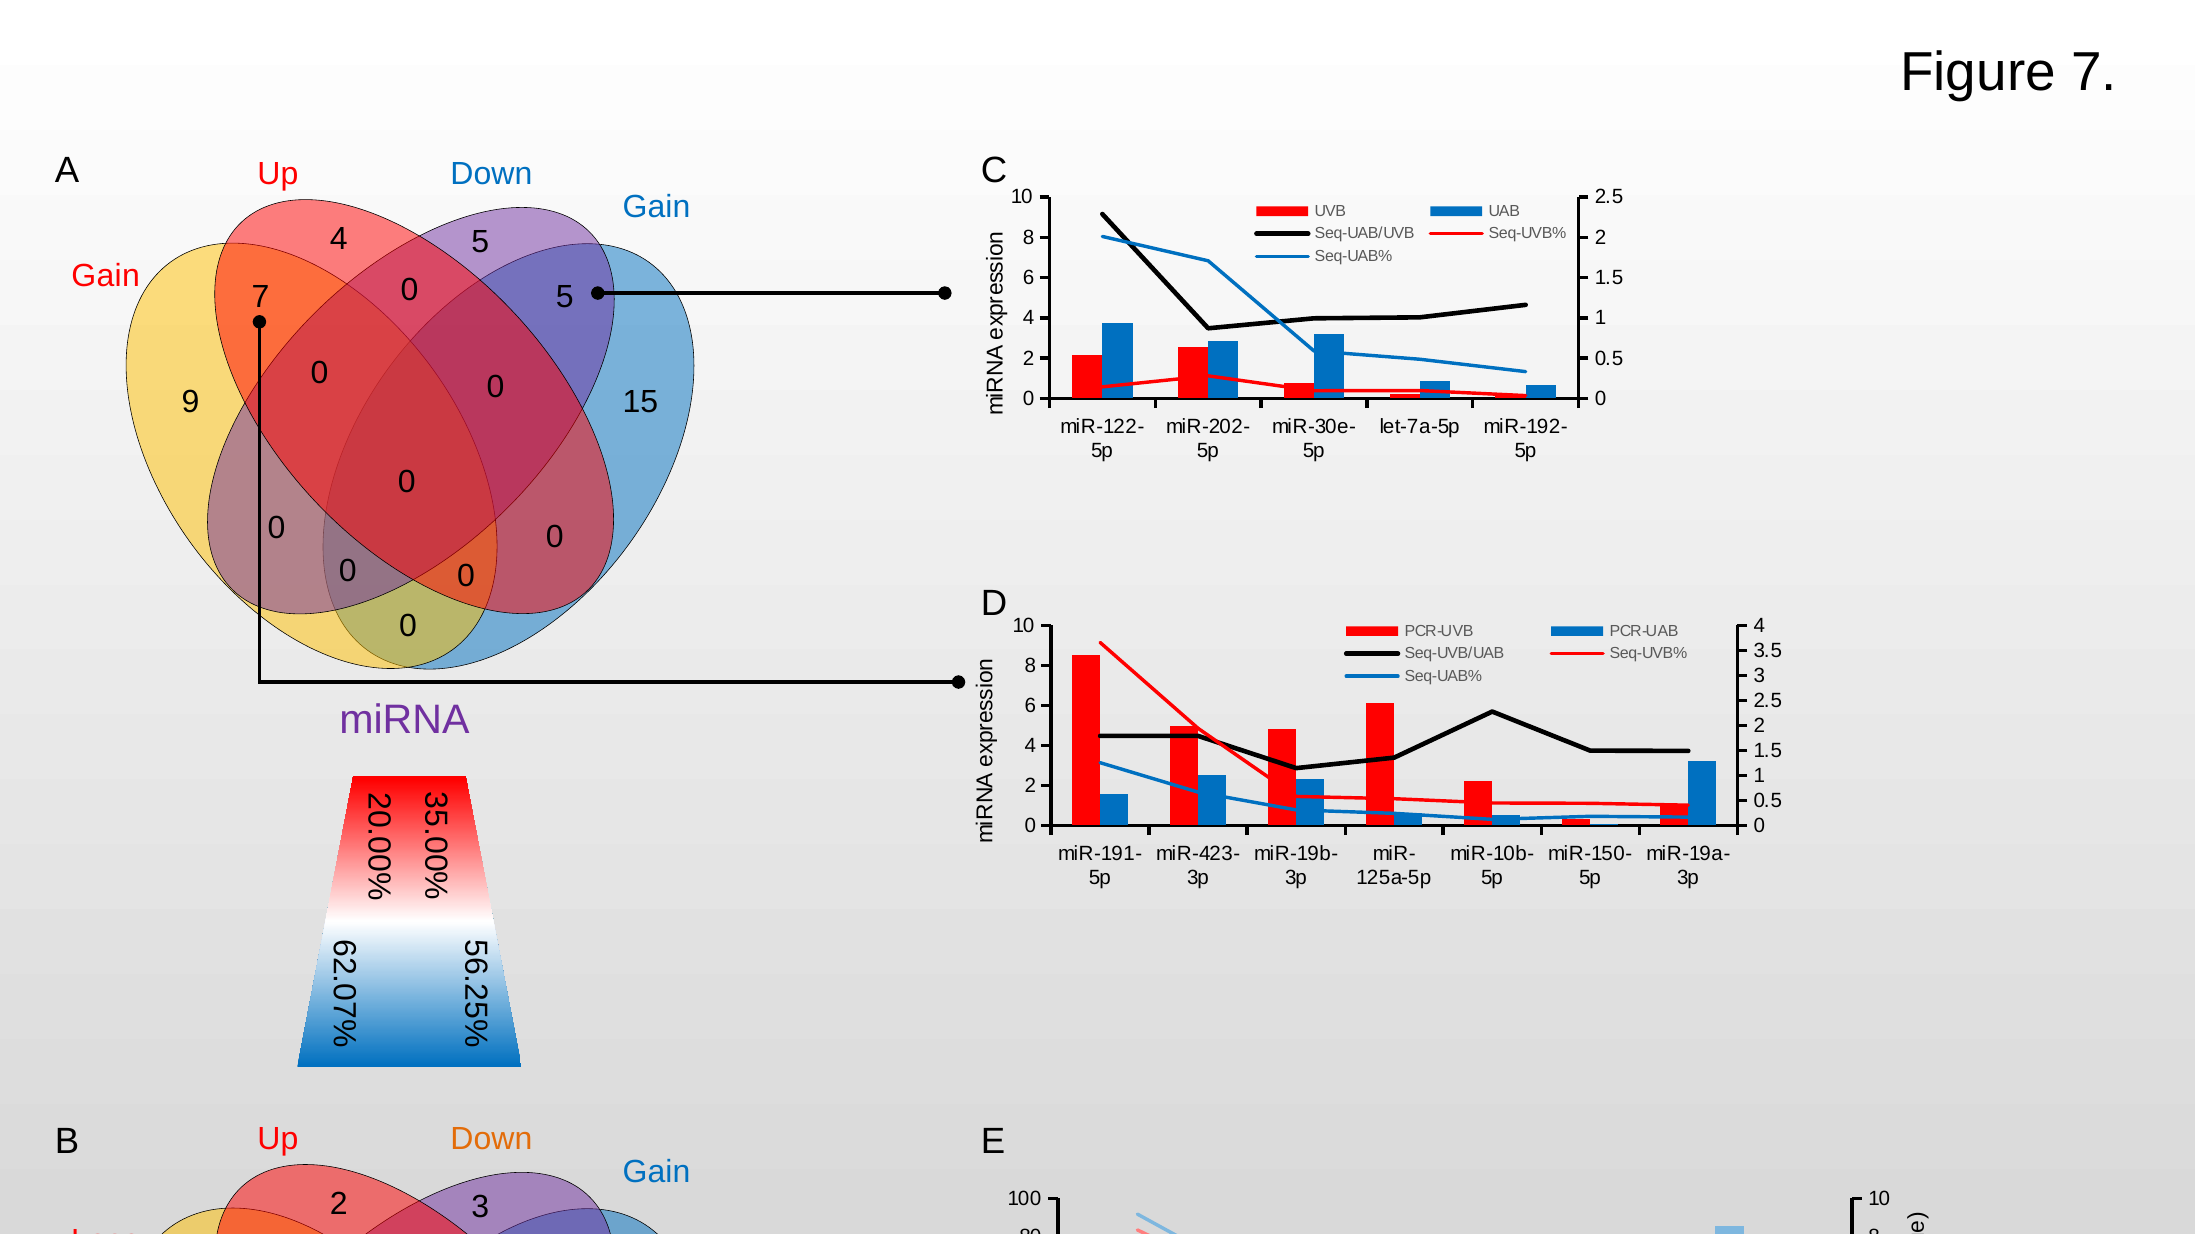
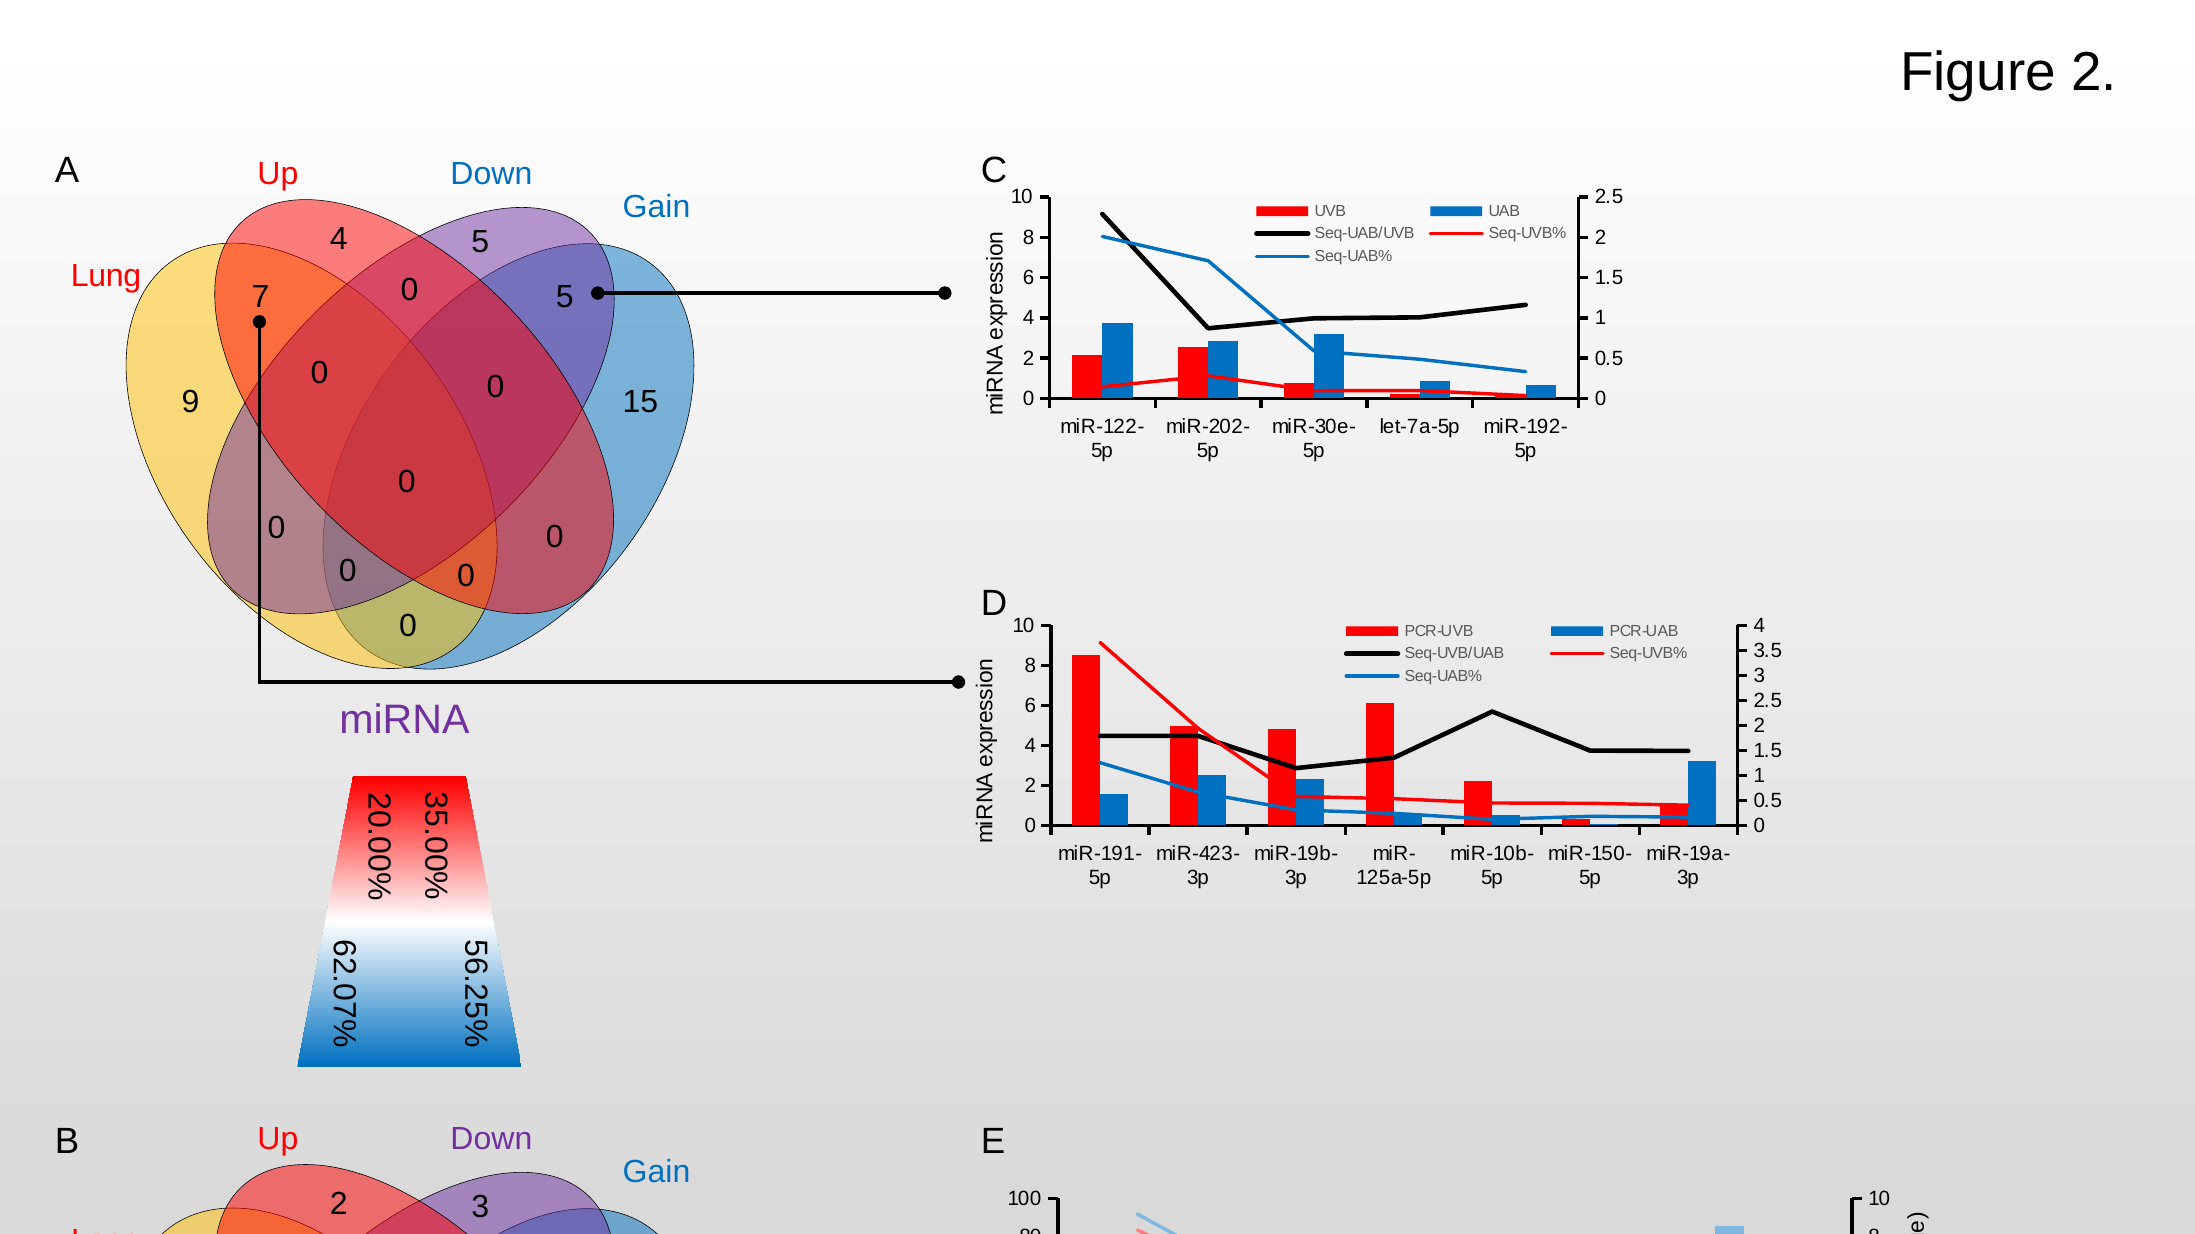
Figure 7: 7 -> 2
Gain at (106, 276): Gain -> Lung
Down at (491, 1139) colour: orange -> purple
